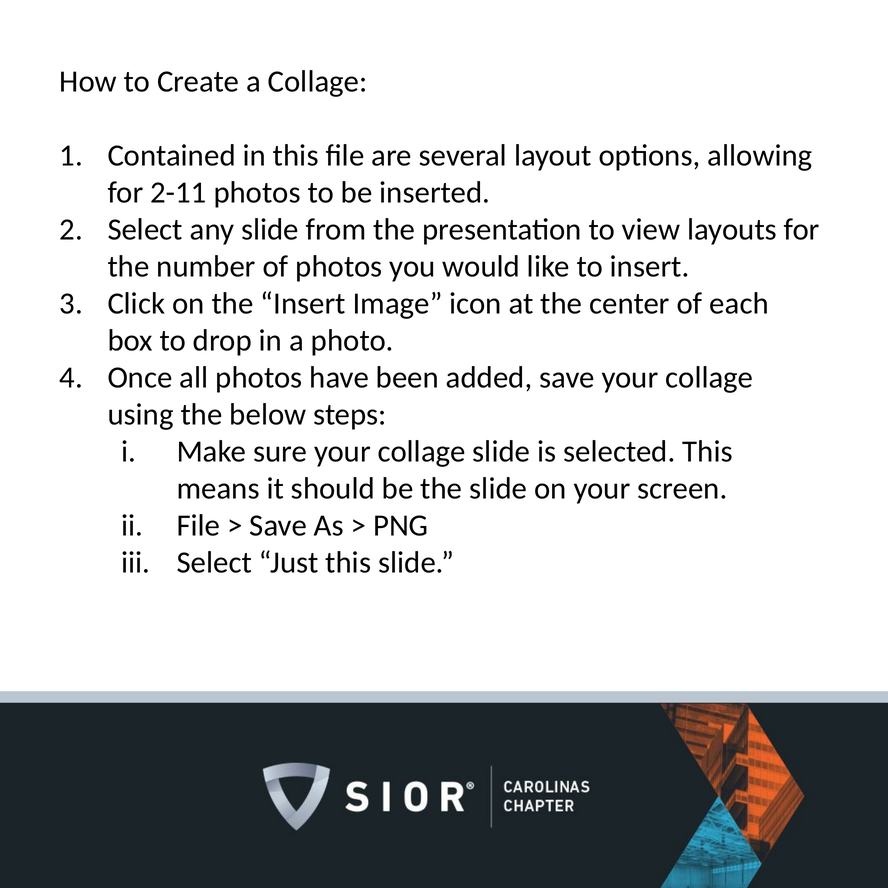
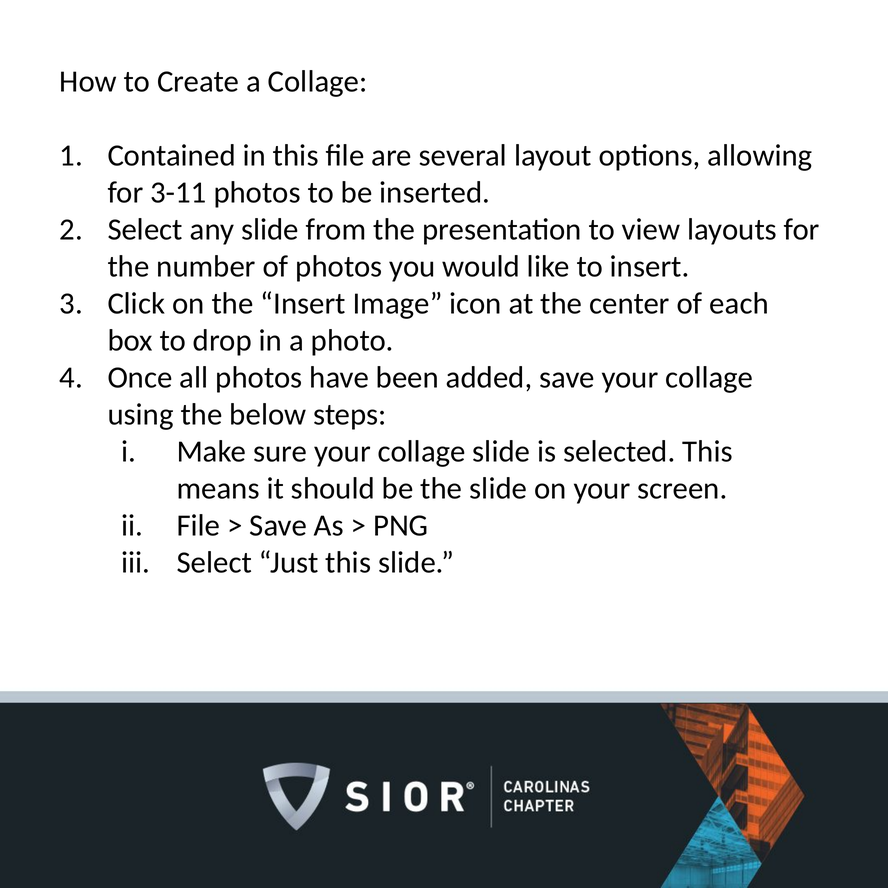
2-11: 2-11 -> 3-11
